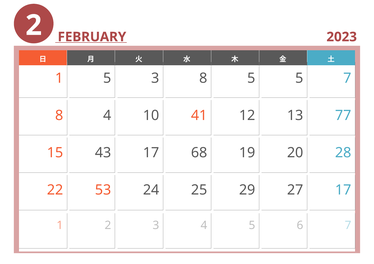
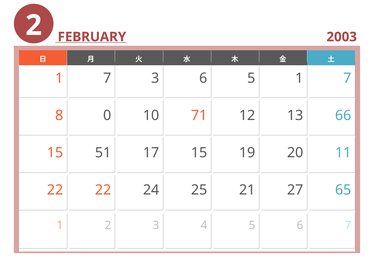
2023: 2023 -> 2003
5 at (107, 78): 5 -> 7
3 8: 8 -> 6
5 5: 5 -> 1
8 4: 4 -> 0
41: 41 -> 71
77: 77 -> 66
43: 43 -> 51
17 68: 68 -> 15
28: 28 -> 11
22 53: 53 -> 22
29: 29 -> 21
27 17: 17 -> 65
